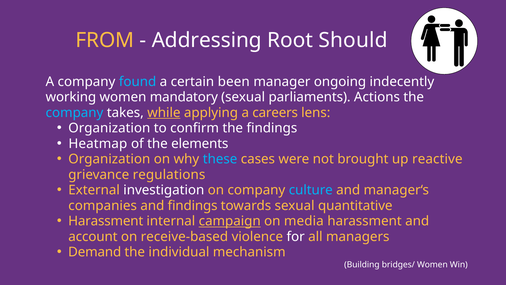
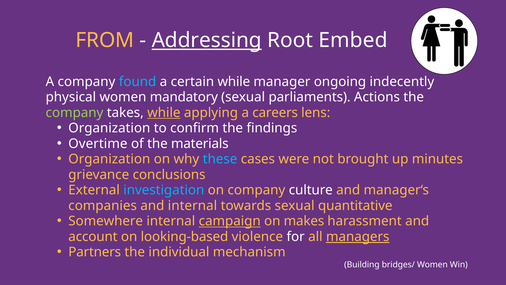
Addressing underline: none -> present
Should: Should -> Embed
certain been: been -> while
working: working -> physical
company at (74, 112) colour: light blue -> light green
Heatmap: Heatmap -> Overtime
elements: elements -> materials
reactive: reactive -> minutes
regulations: regulations -> conclusions
investigation colour: white -> light blue
culture colour: light blue -> white
and findings: findings -> internal
Harassment at (106, 221): Harassment -> Somewhere
media: media -> makes
receive-based: receive-based -> looking-based
managers underline: none -> present
Demand: Demand -> Partners
